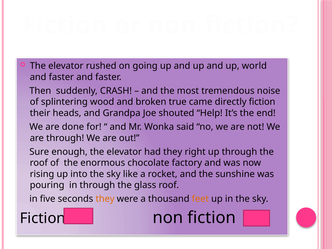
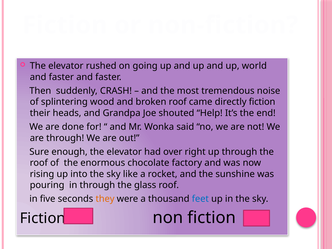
broken true: true -> roof
had they: they -> over
feet colour: orange -> blue
